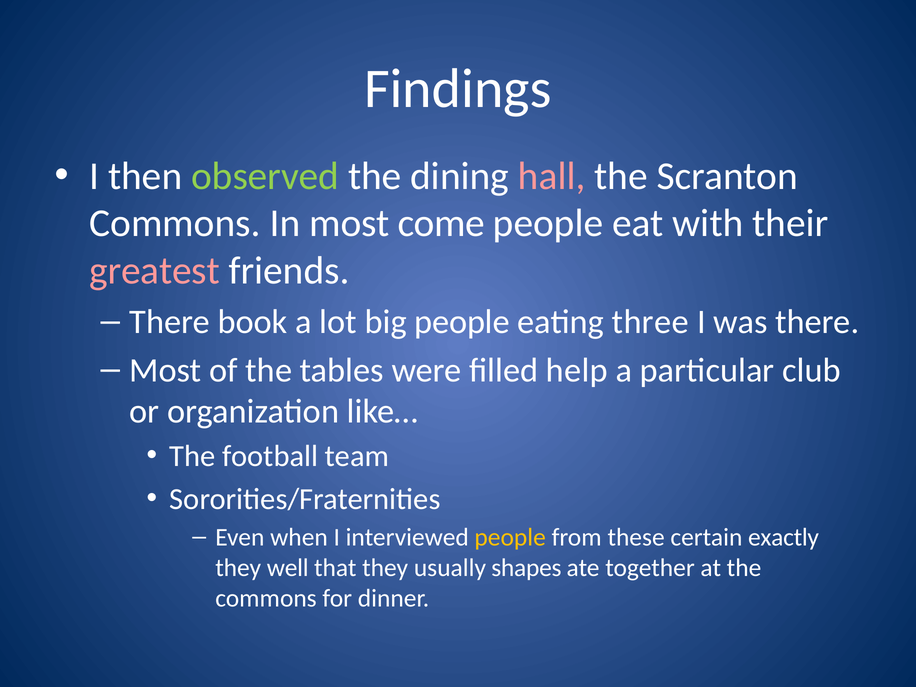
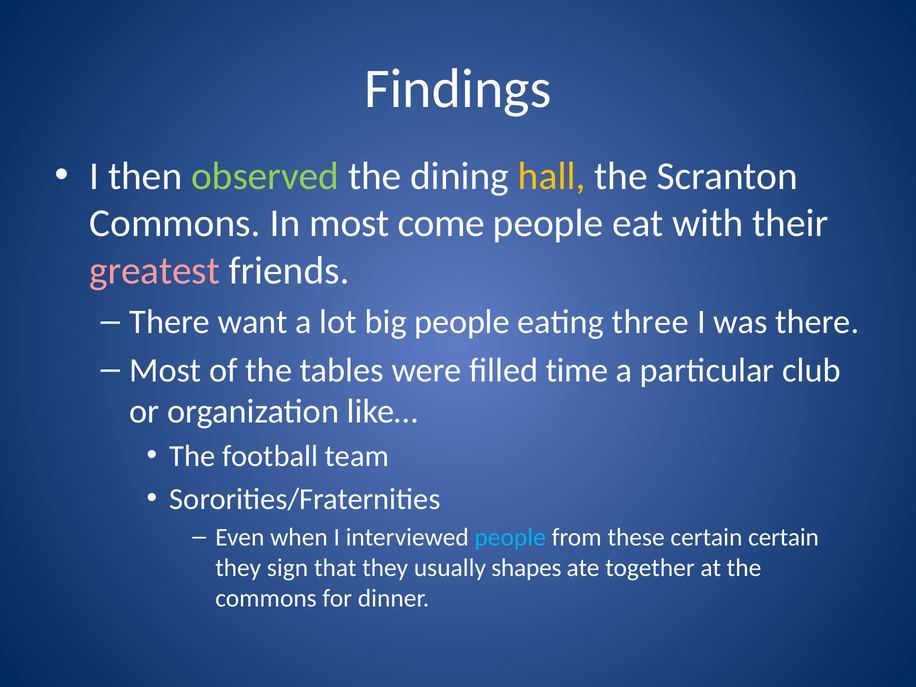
hall colour: pink -> yellow
book: book -> want
help: help -> time
people at (510, 537) colour: yellow -> light blue
certain exactly: exactly -> certain
well: well -> sign
